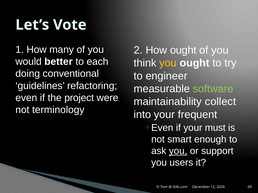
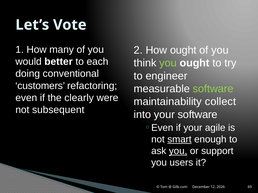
you at (168, 63) colour: yellow -> light green
guidelines: guidelines -> customers
project: project -> clearly
terminology: terminology -> subsequent
your frequent: frequent -> software
must: must -> agile
smart underline: none -> present
